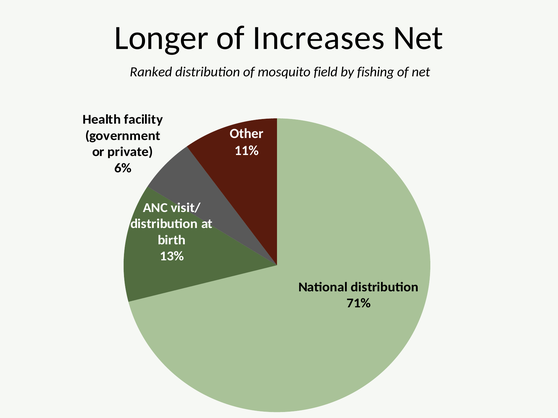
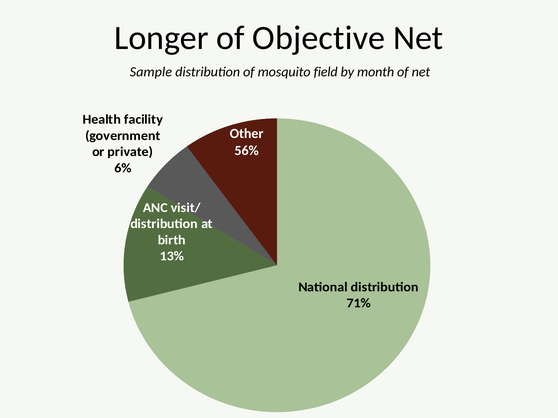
Increases: Increases -> Objective
Ranked: Ranked -> Sample
fishing: fishing -> month
11%: 11% -> 56%
